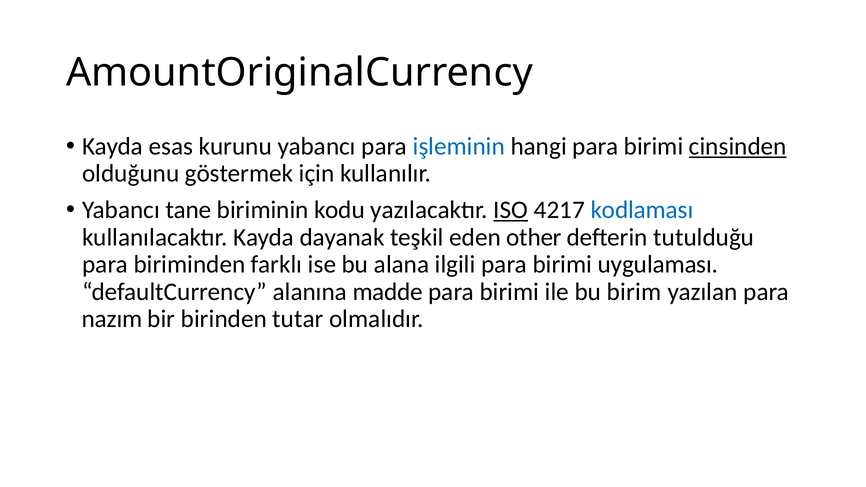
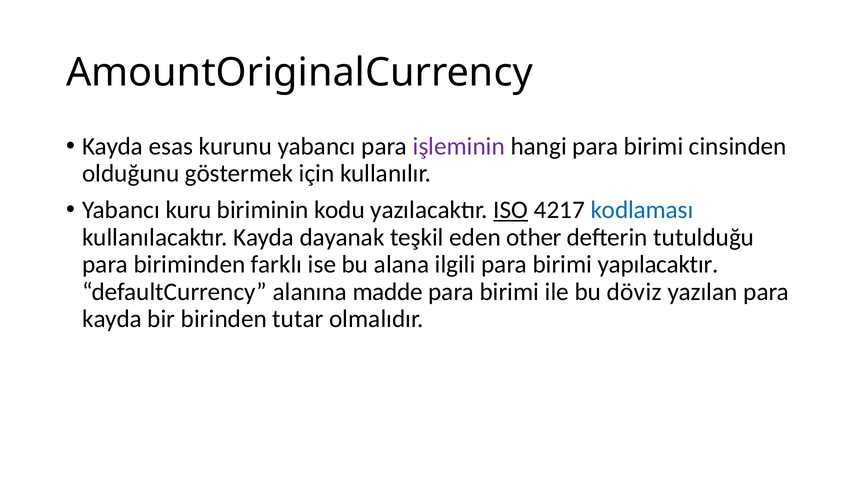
işleminin colour: blue -> purple
cinsinden underline: present -> none
tane: tane -> kuru
uygulaması: uygulaması -> yapılacaktır
birim: birim -> döviz
nazım at (112, 319): nazım -> kayda
